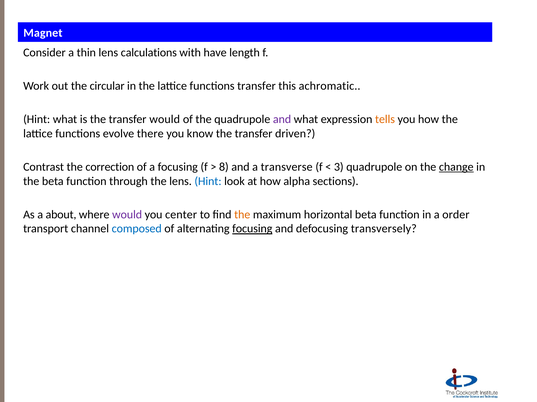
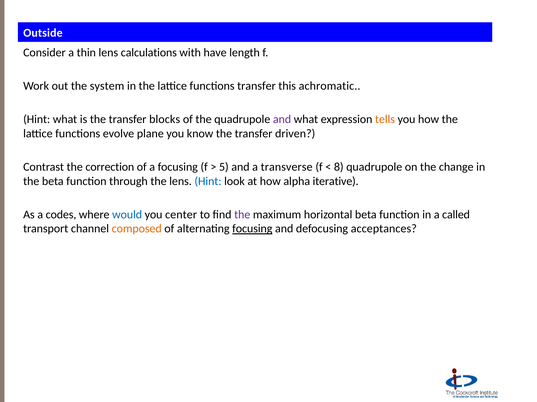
Magnet: Magnet -> Outside
circular: circular -> system
transfer would: would -> blocks
there: there -> plane
8: 8 -> 5
3: 3 -> 8
change underline: present -> none
sections: sections -> iterative
about: about -> codes
would at (127, 215) colour: purple -> blue
the at (242, 215) colour: orange -> purple
order: order -> called
composed colour: blue -> orange
transversely: transversely -> acceptances
